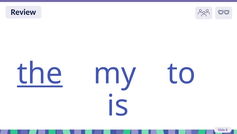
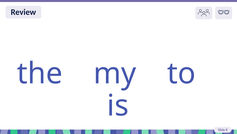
the underline: present -> none
